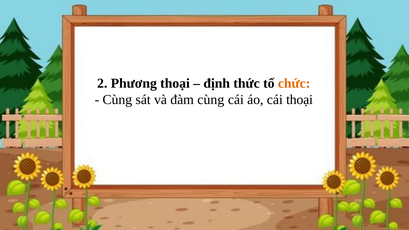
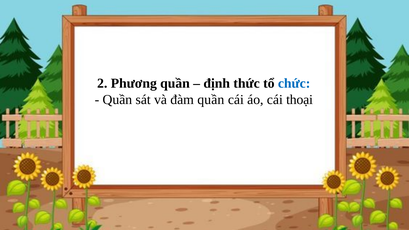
Phương thoại: thoại -> quần
chức colour: orange -> blue
Cùng at (117, 100): Cùng -> Quần
đàm cùng: cùng -> quần
